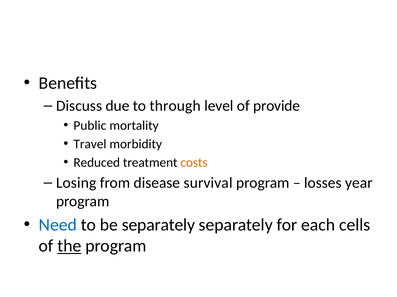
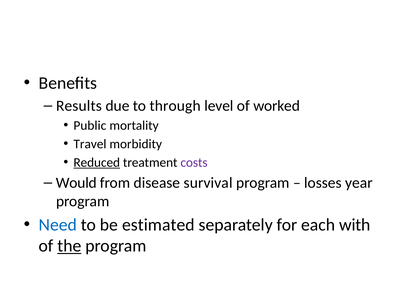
Discuss: Discuss -> Results
provide: provide -> worked
Reduced underline: none -> present
costs colour: orange -> purple
Losing: Losing -> Would
be separately: separately -> estimated
cells: cells -> with
